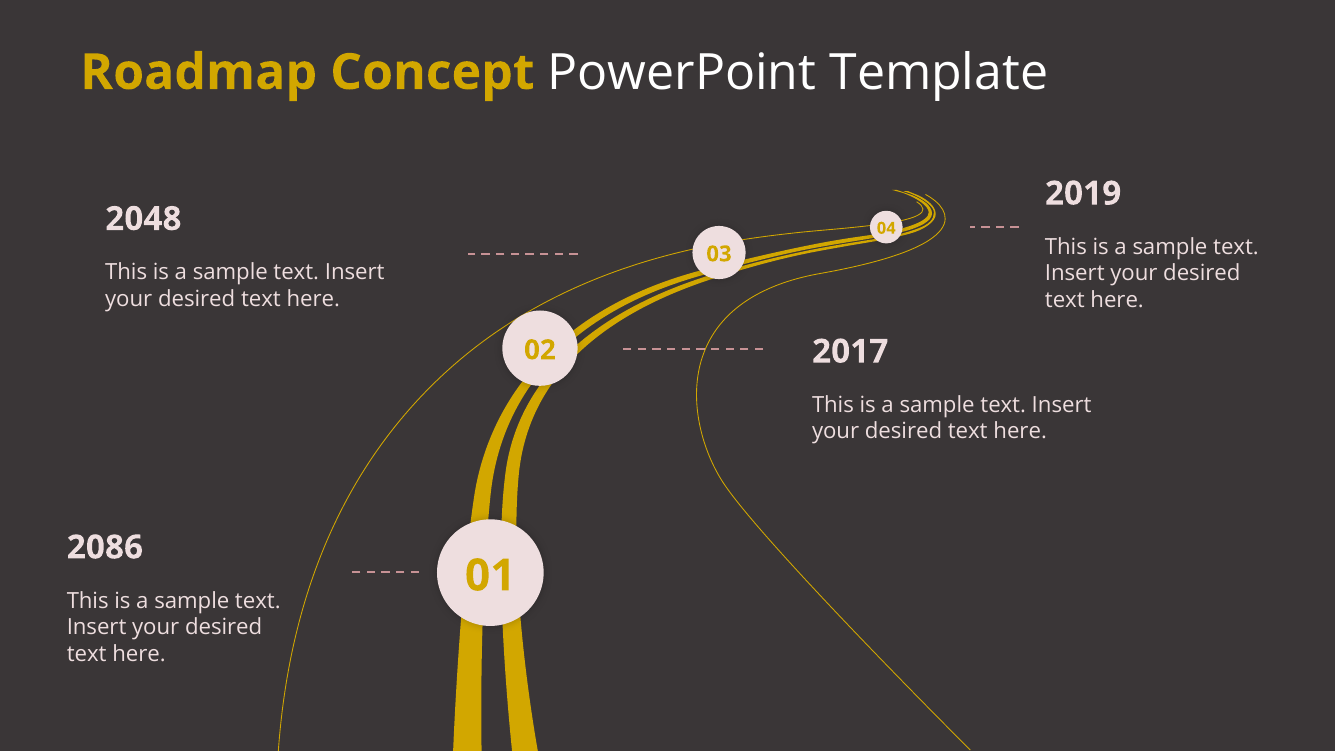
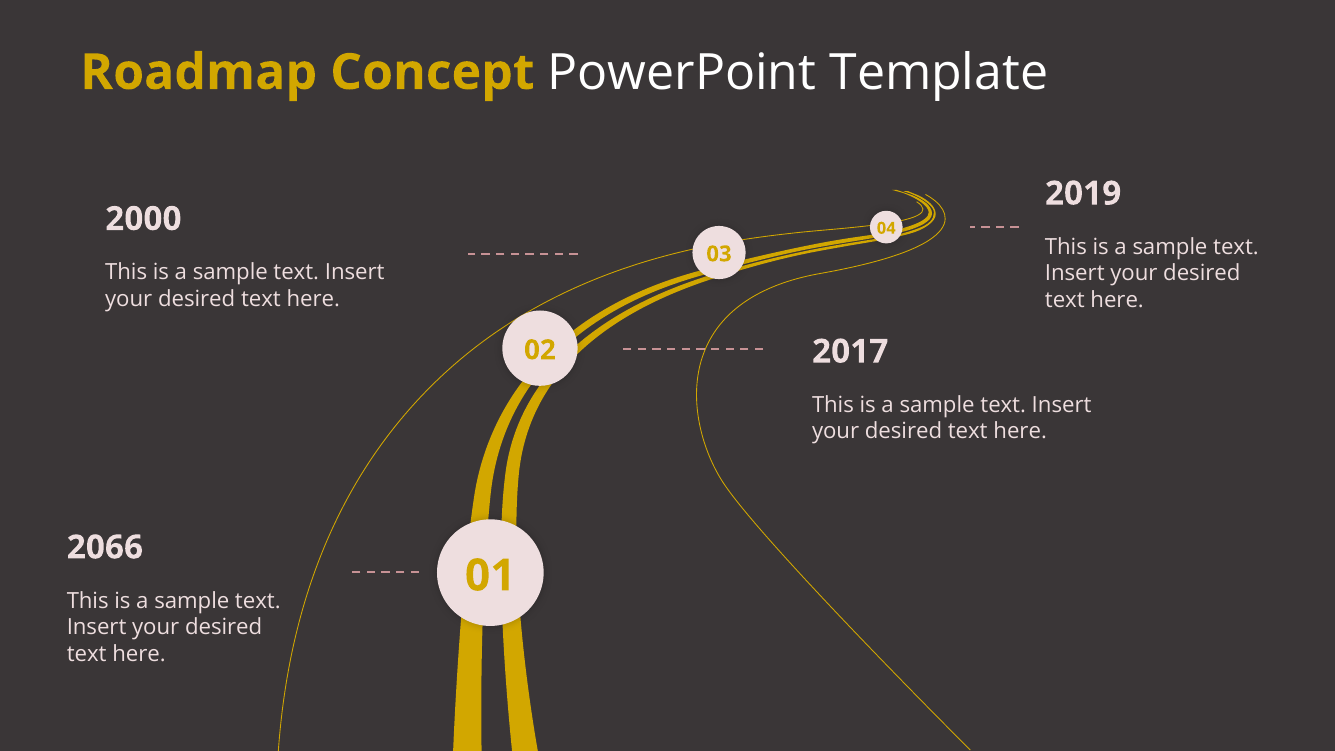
2048: 2048 -> 2000
2086: 2086 -> 2066
